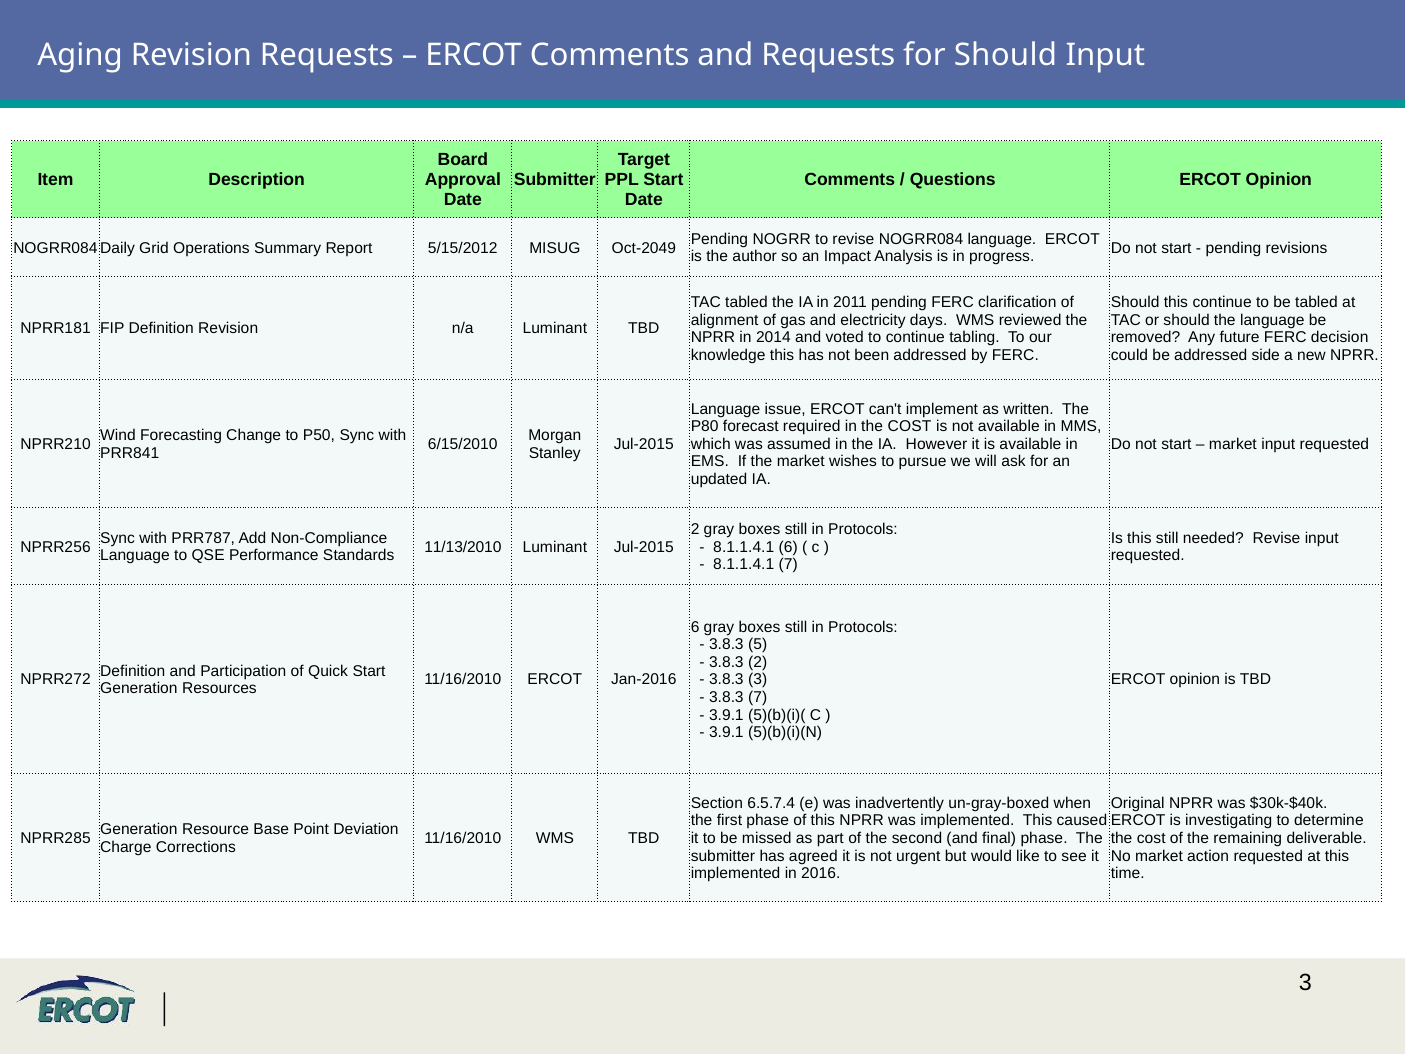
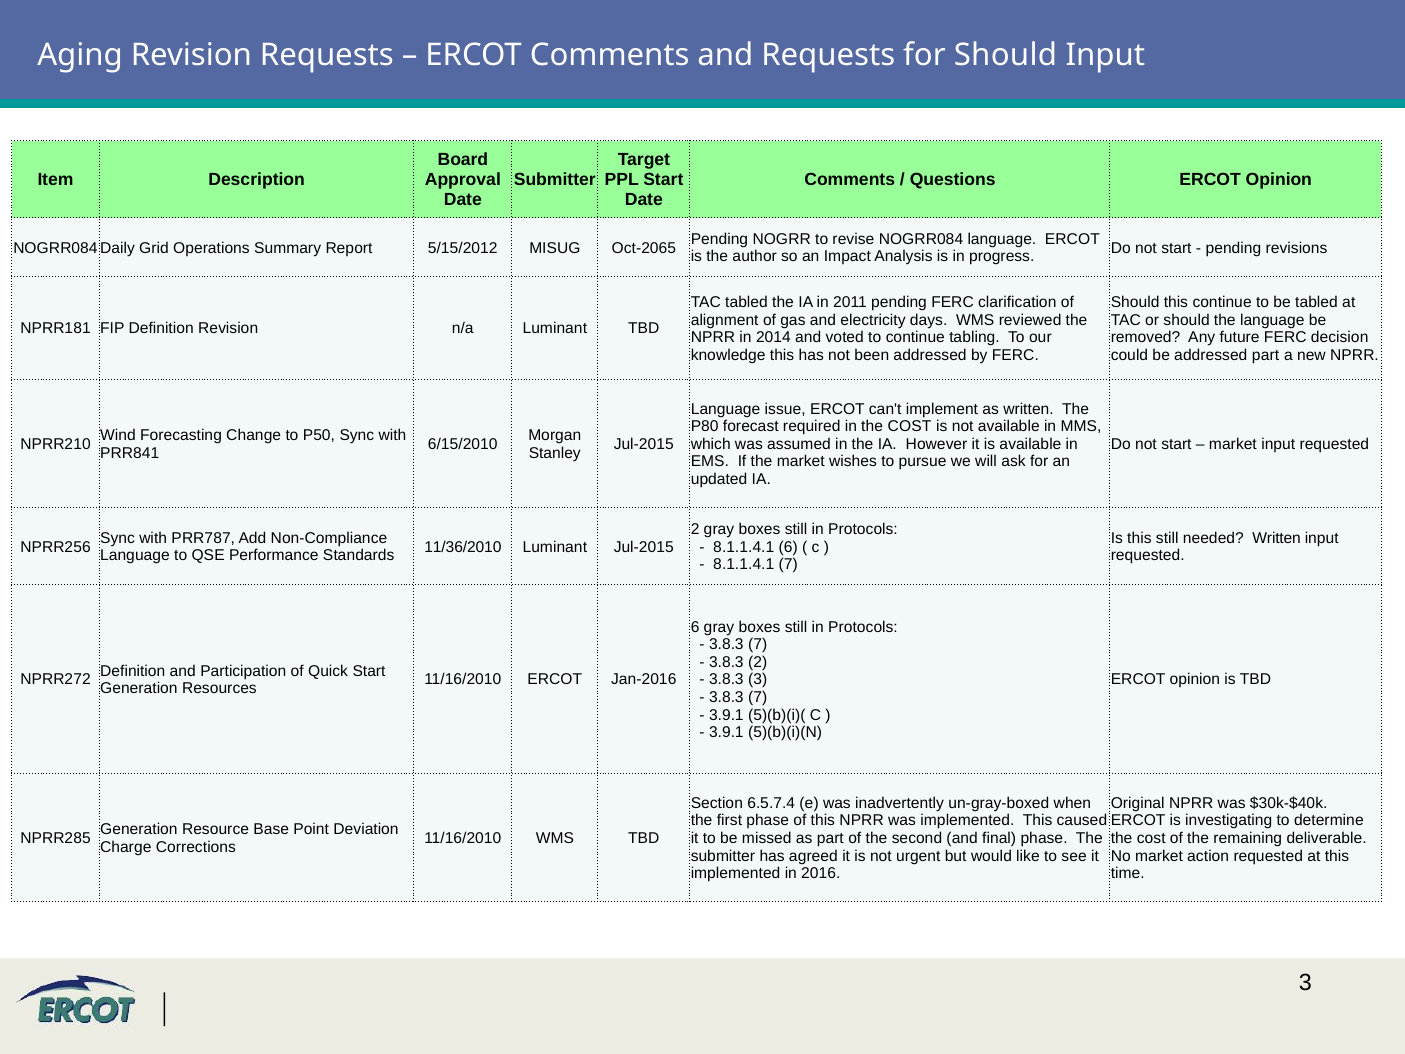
Oct-2049: Oct-2049 -> Oct-2065
addressed side: side -> part
needed Revise: Revise -> Written
11/13/2010: 11/13/2010 -> 11/36/2010
5 at (758, 644): 5 -> 7
